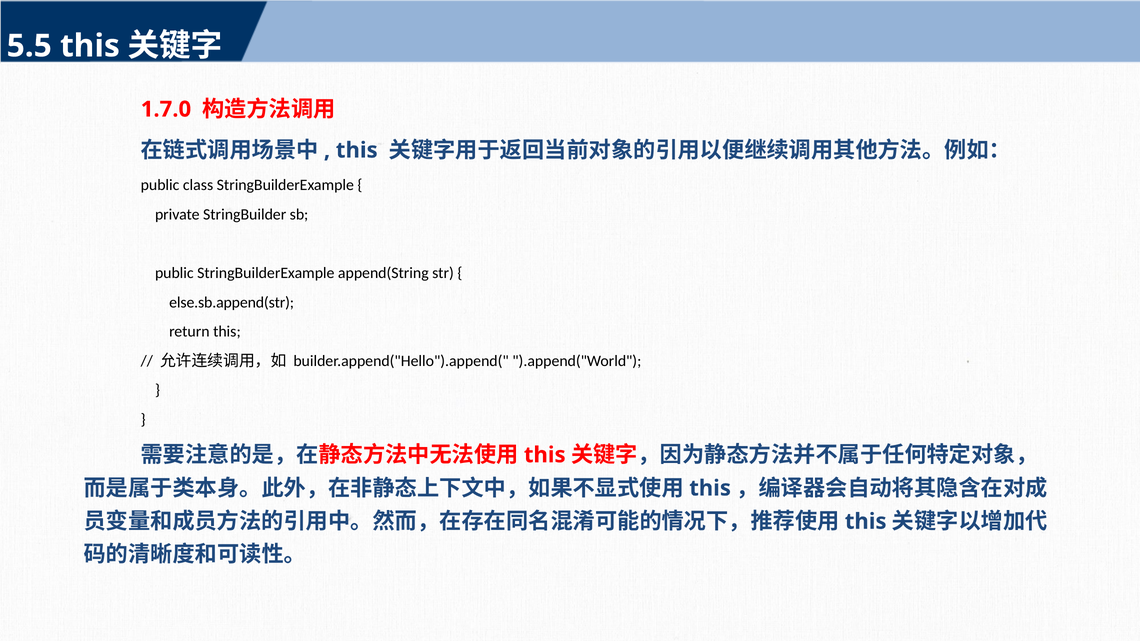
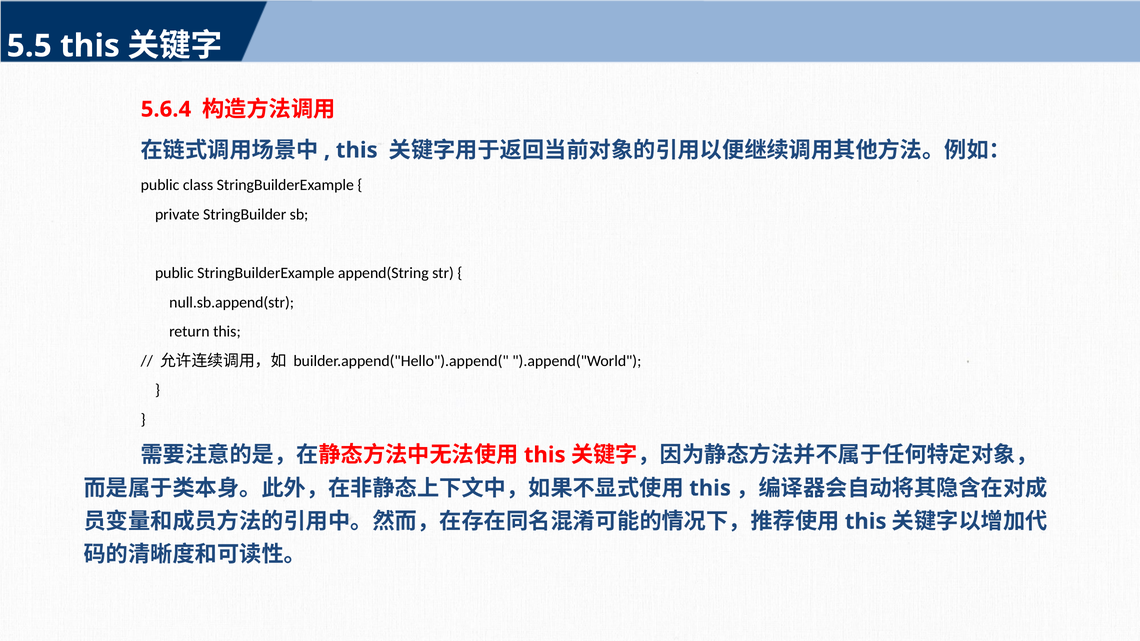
1.7.0: 1.7.0 -> 5.6.4
else.sb.append(str: else.sb.append(str -> null.sb.append(str
